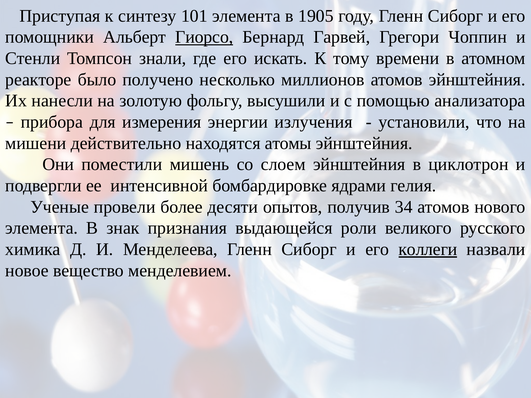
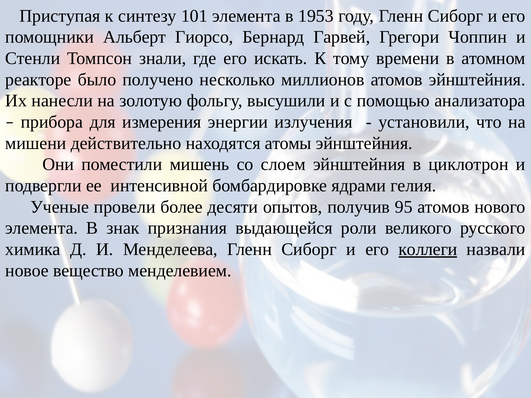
1905: 1905 -> 1953
Гиорсо underline: present -> none
34: 34 -> 95
